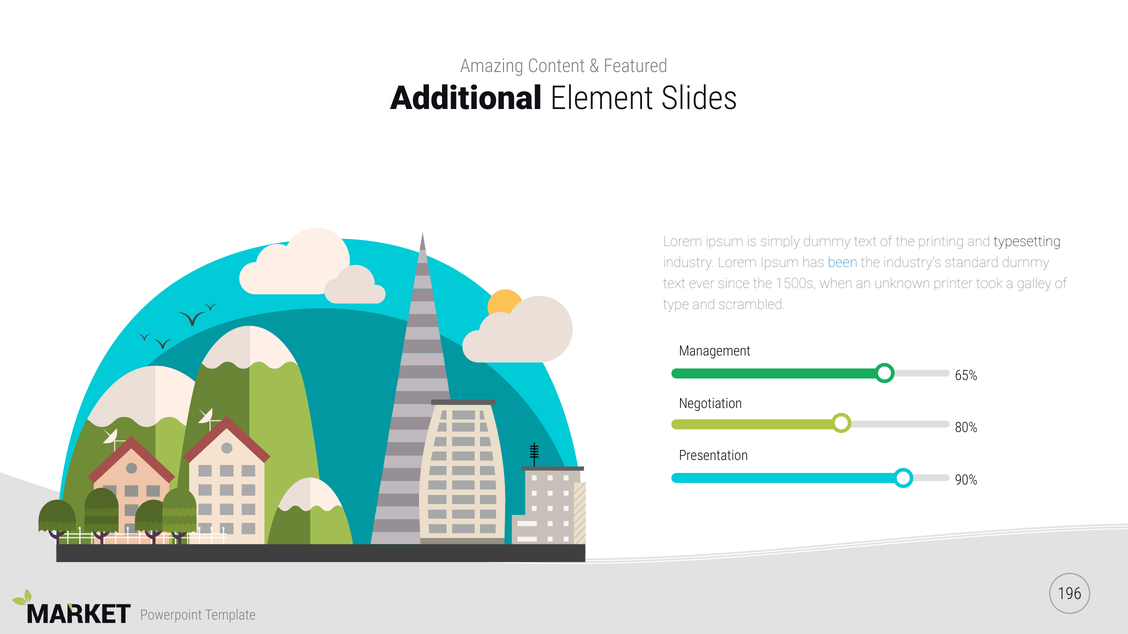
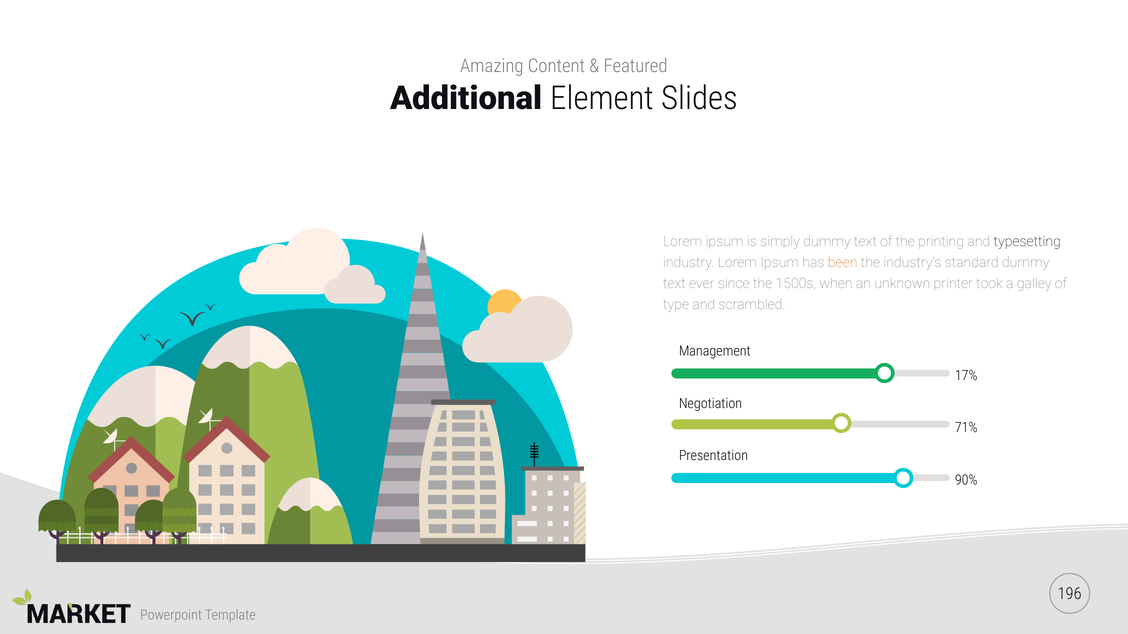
been colour: blue -> orange
65%: 65% -> 17%
80%: 80% -> 71%
